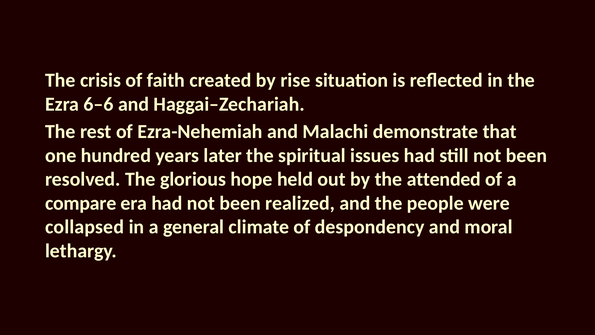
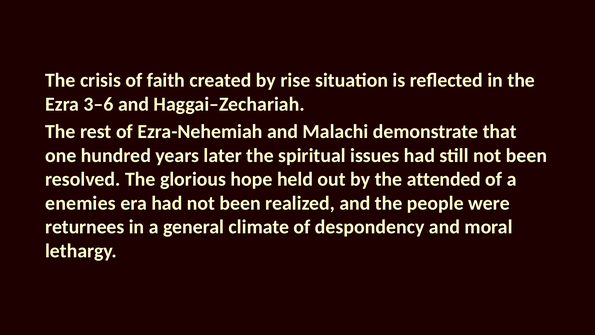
6–6: 6–6 -> 3–6
compare: compare -> enemies
collapsed: collapsed -> returnees
